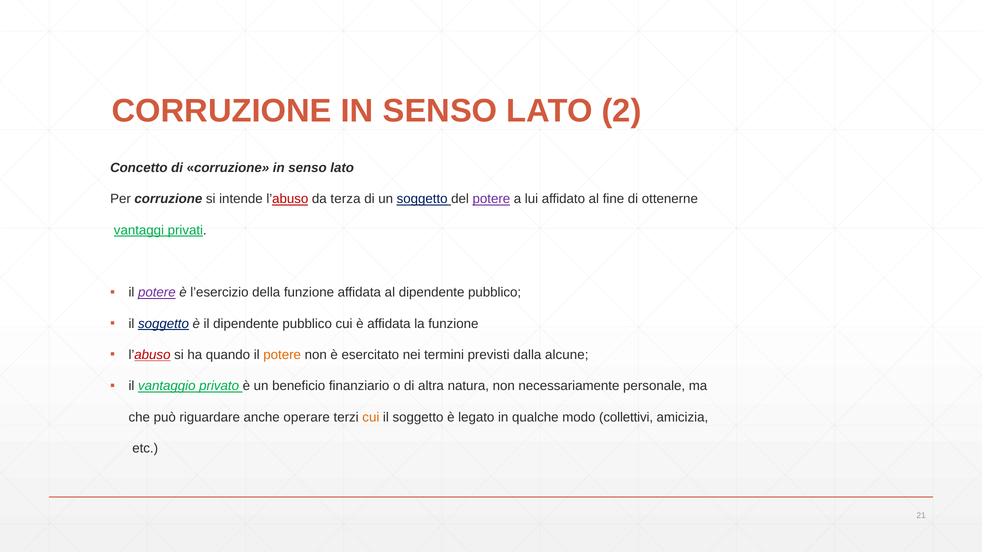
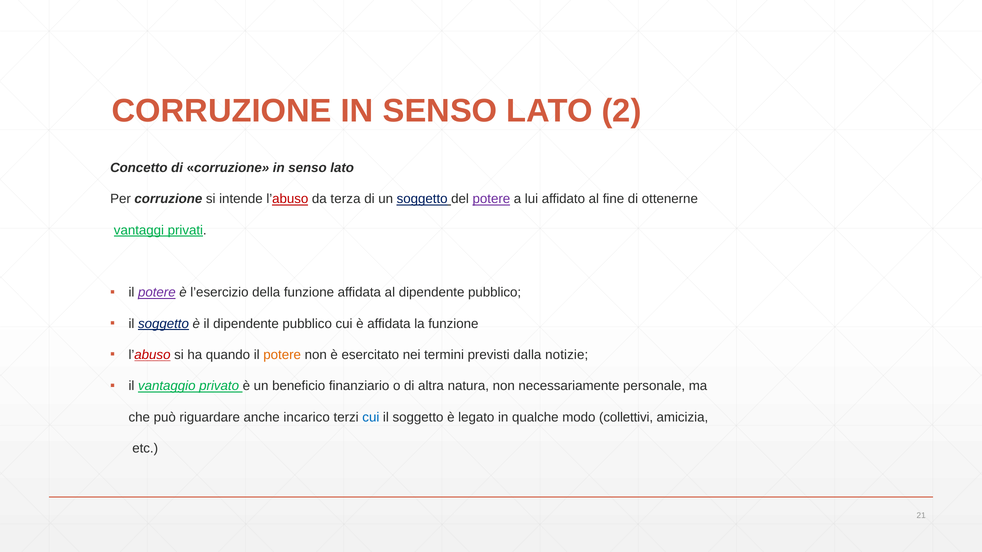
alcune: alcune -> notizie
operare: operare -> incarico
cui at (371, 417) colour: orange -> blue
